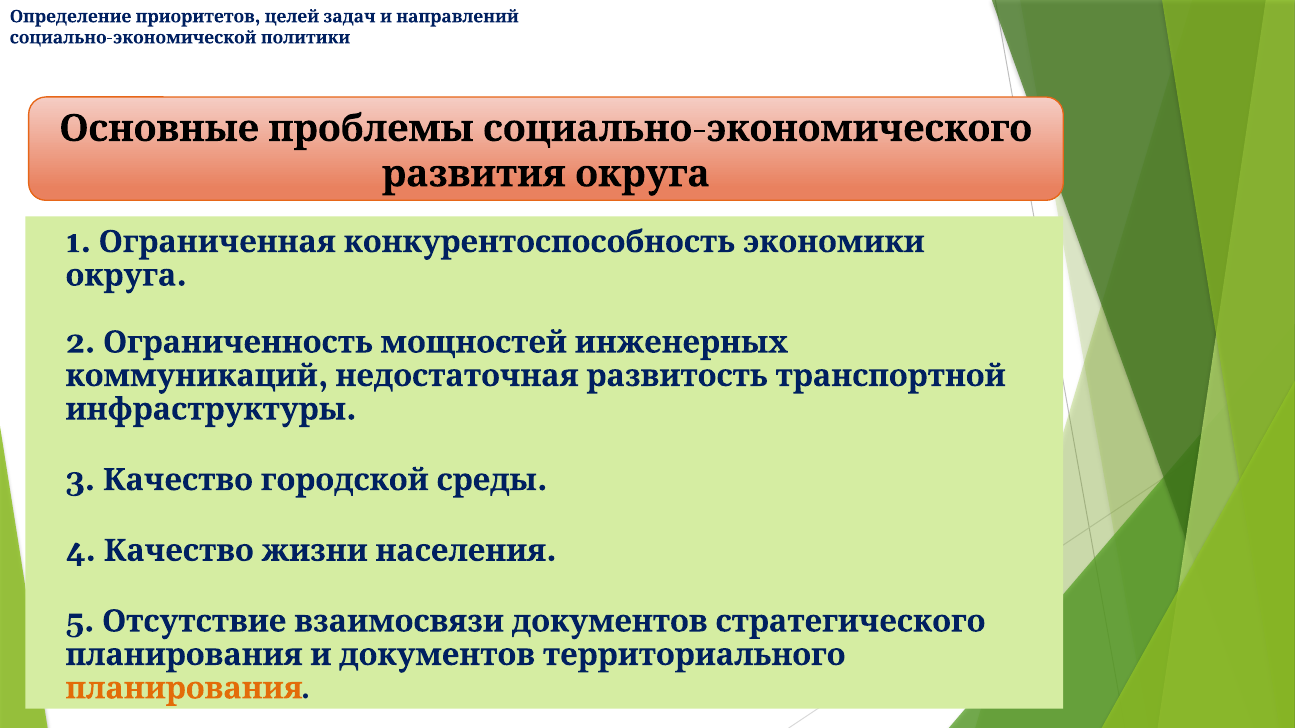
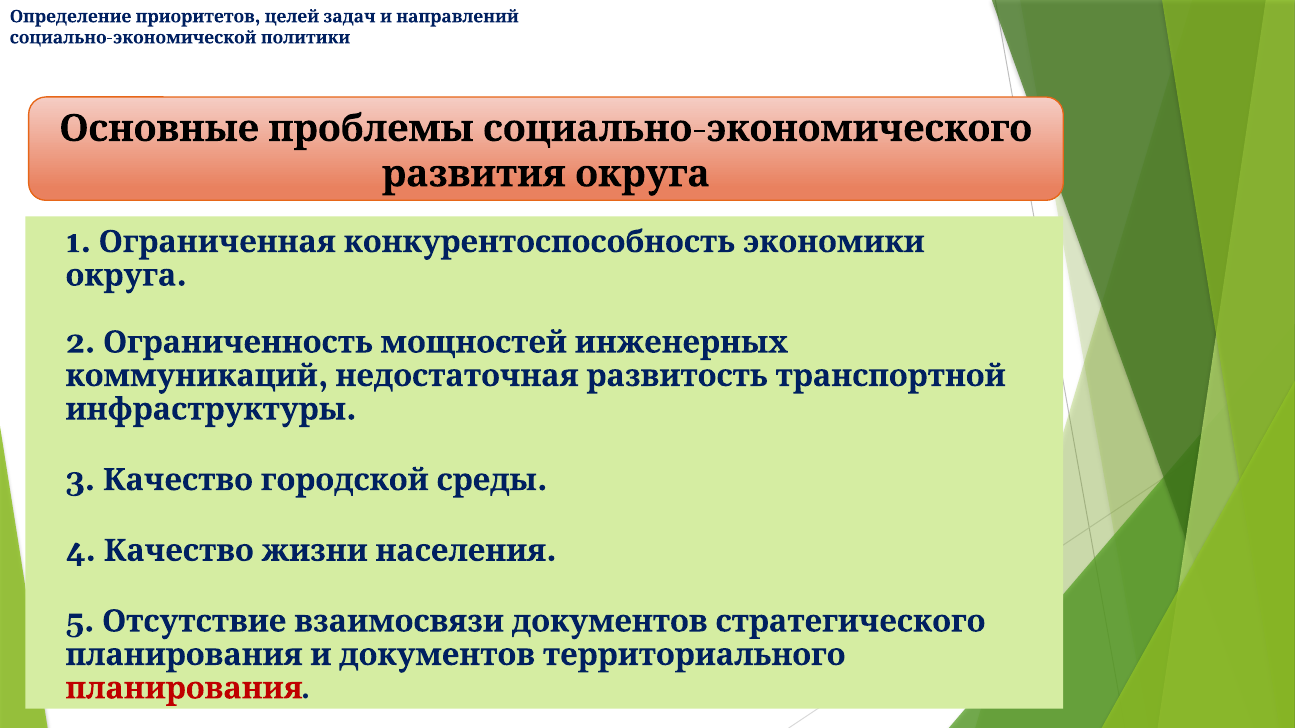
планирования colour: orange -> red
